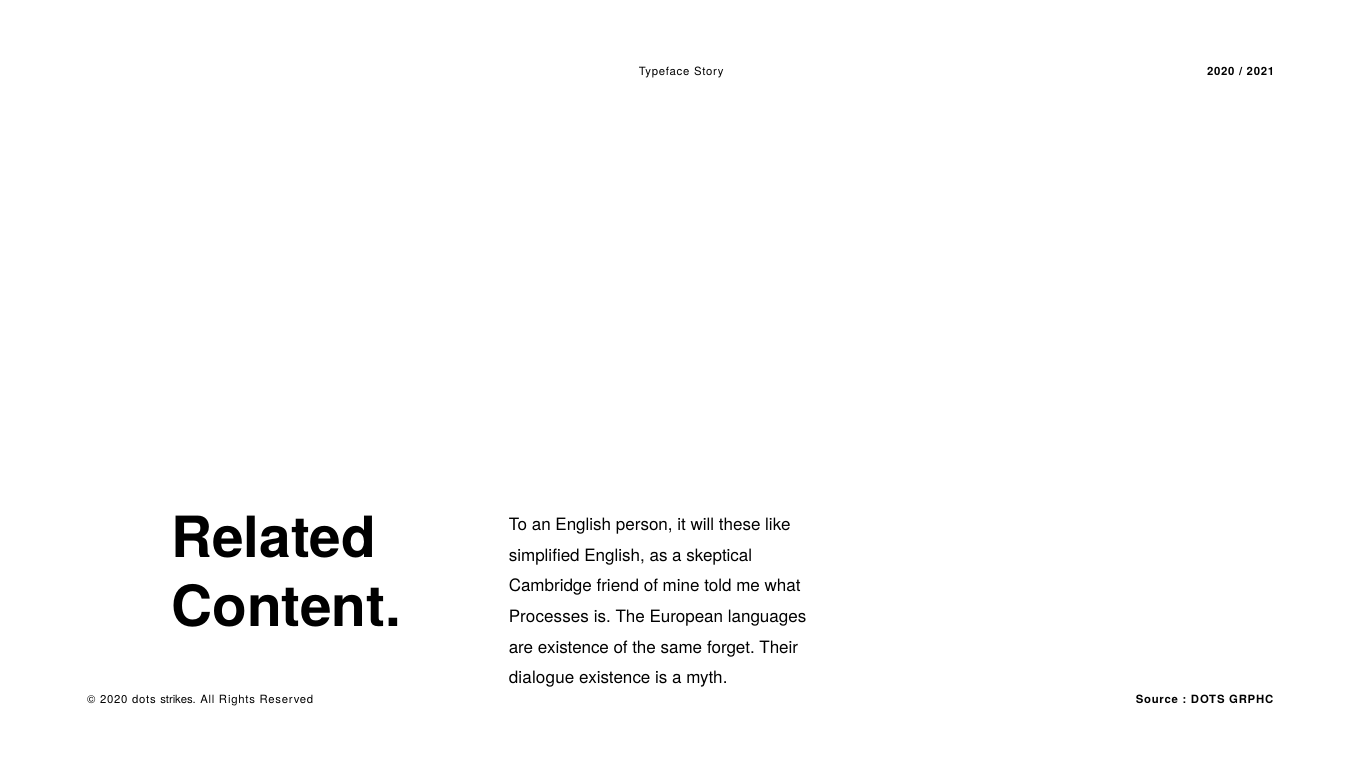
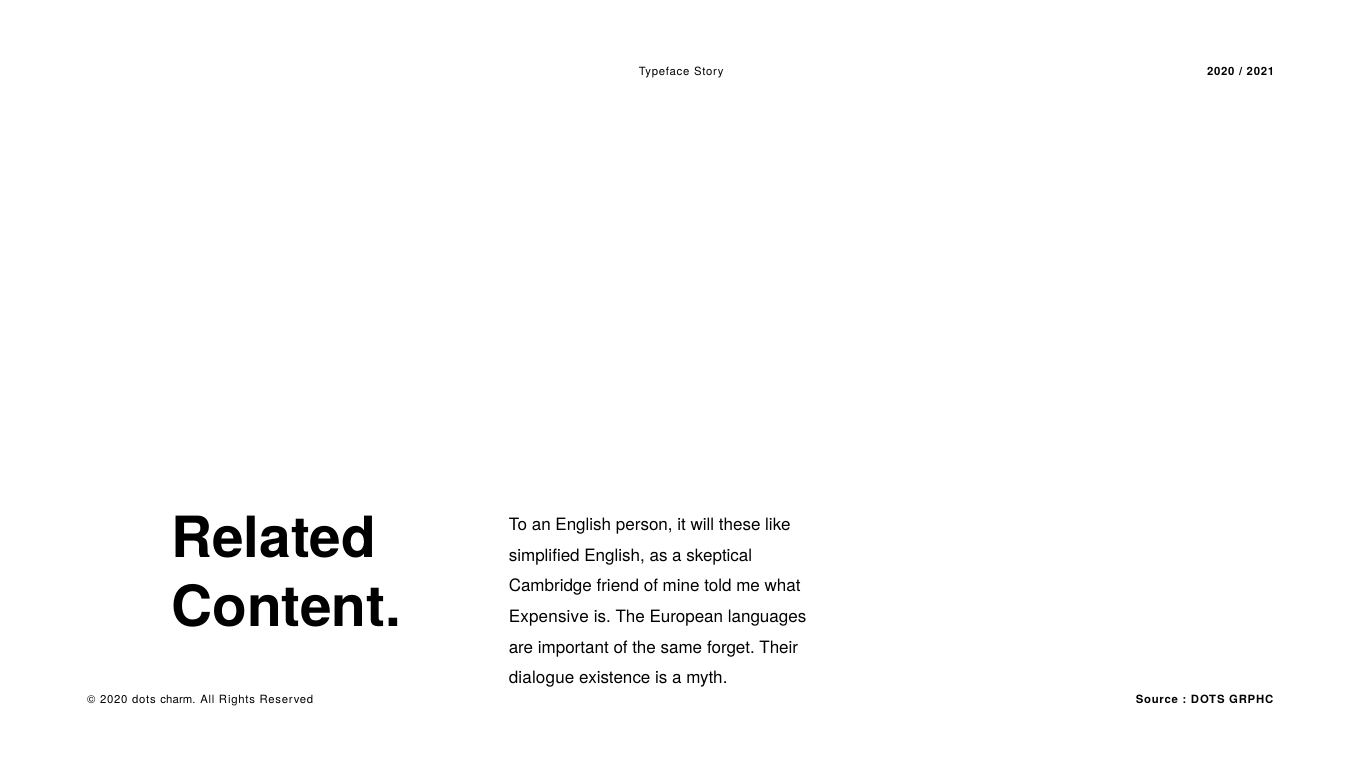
Processes: Processes -> Expensive
are existence: existence -> important
strikes: strikes -> charm
